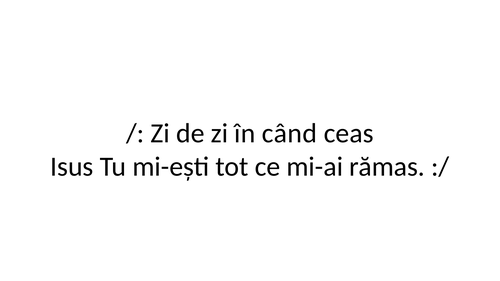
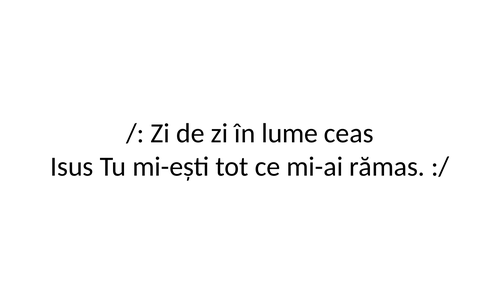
când: când -> lume
